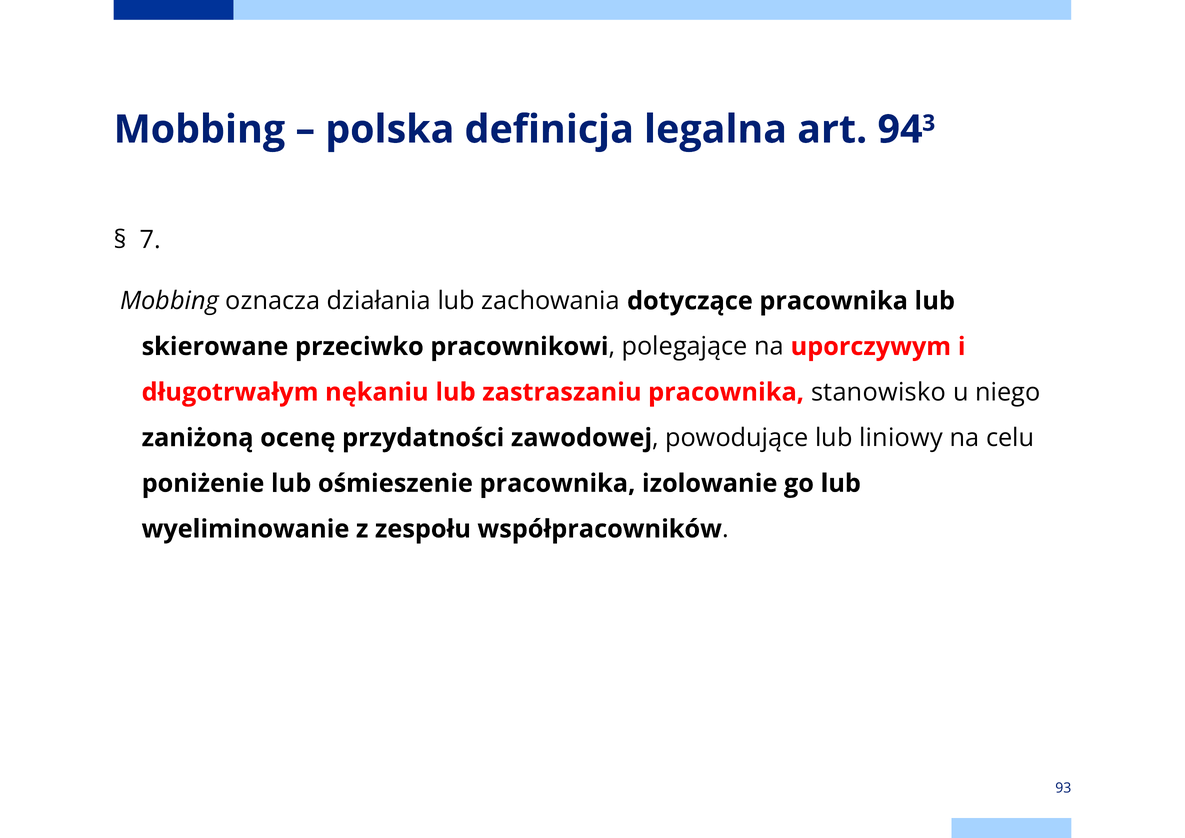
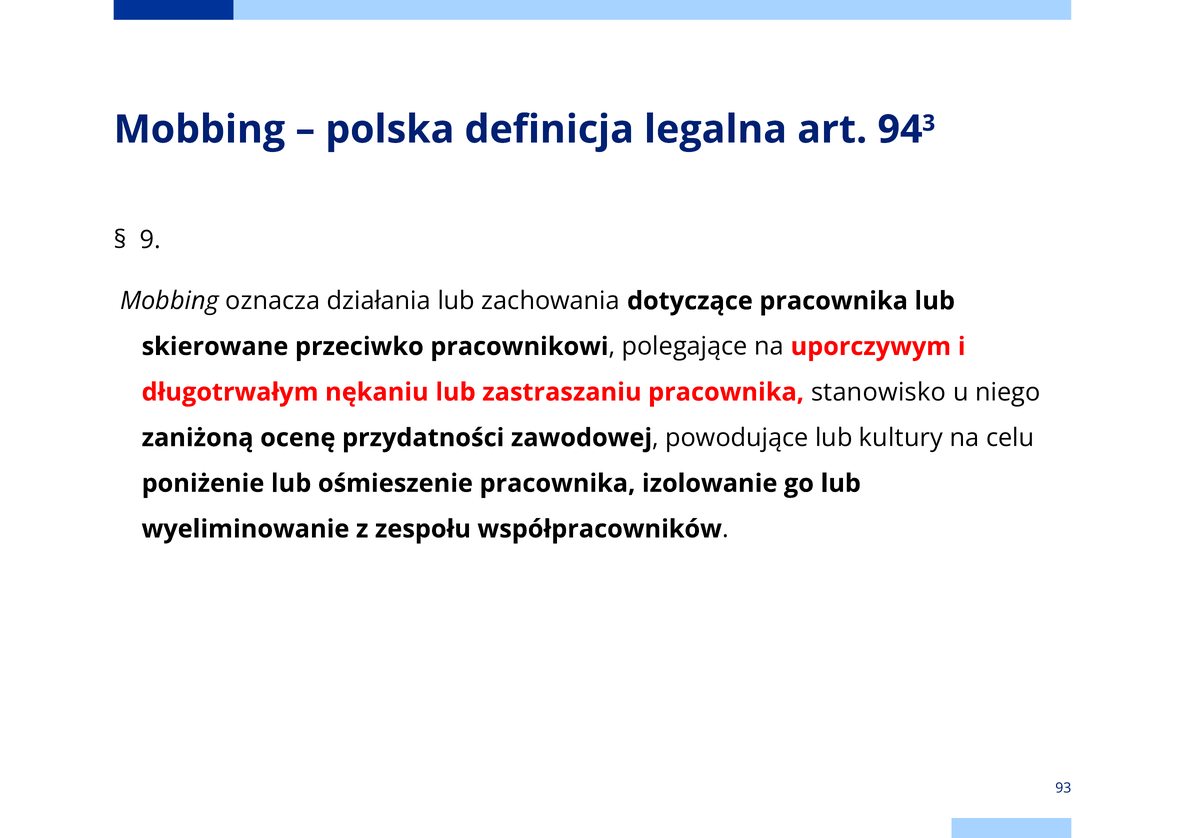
7: 7 -> 9
liniowy: liniowy -> kultury
